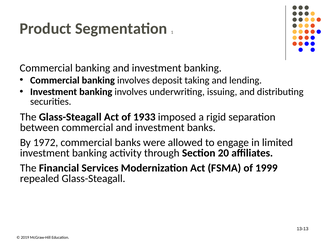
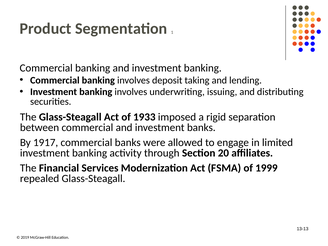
72: 72 -> 17
